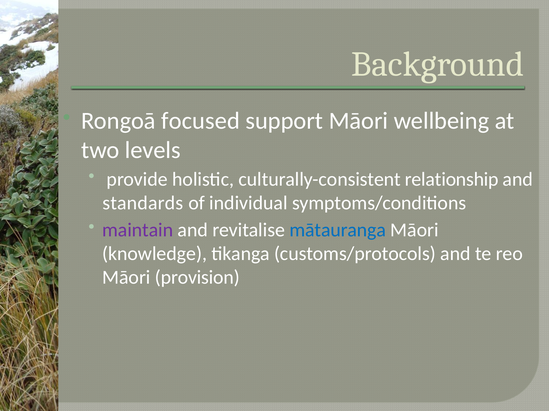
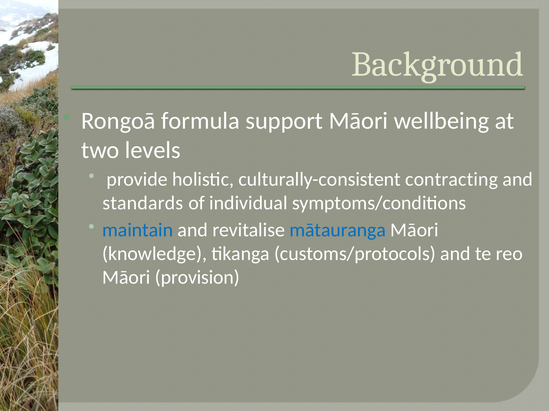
focused: focused -> formula
relationship: relationship -> contracting
maintain colour: purple -> blue
